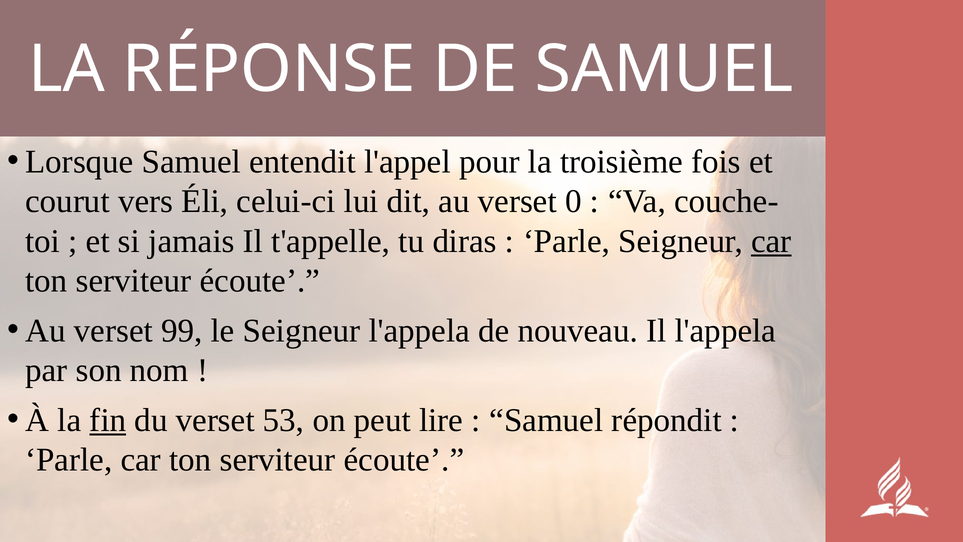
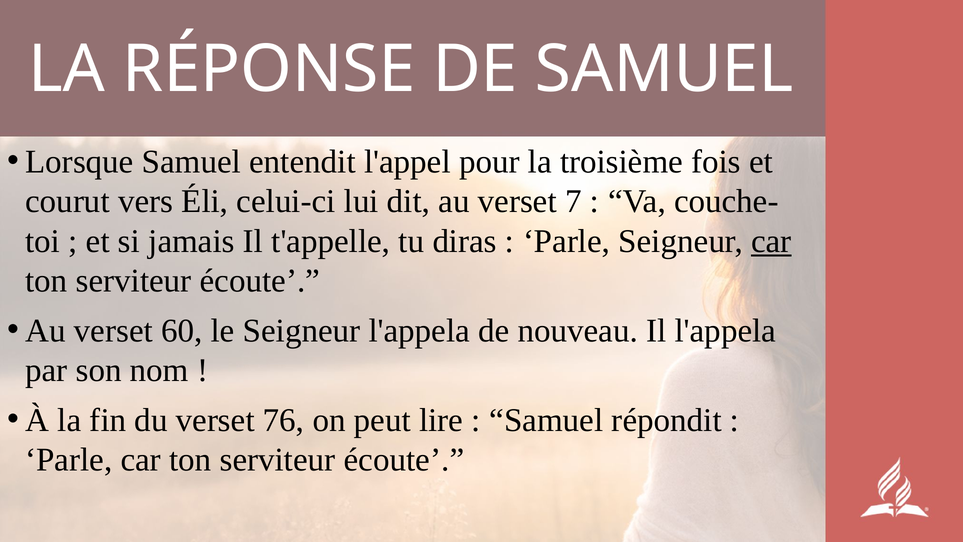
0: 0 -> 7
99: 99 -> 60
fin underline: present -> none
53: 53 -> 76
